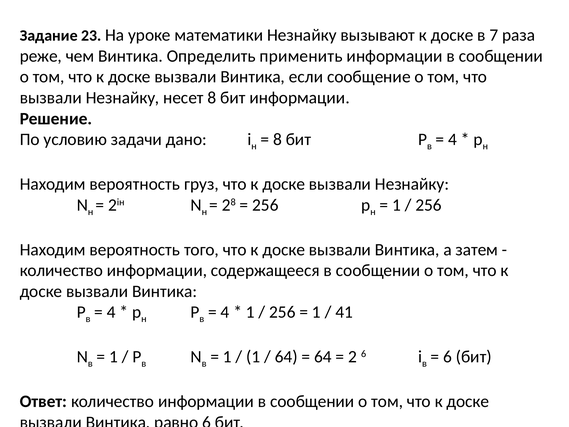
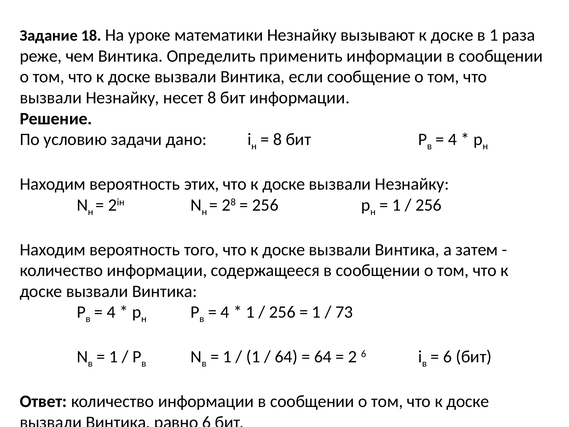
23: 23 -> 18
в 7: 7 -> 1
груз: груз -> этих
41: 41 -> 73
